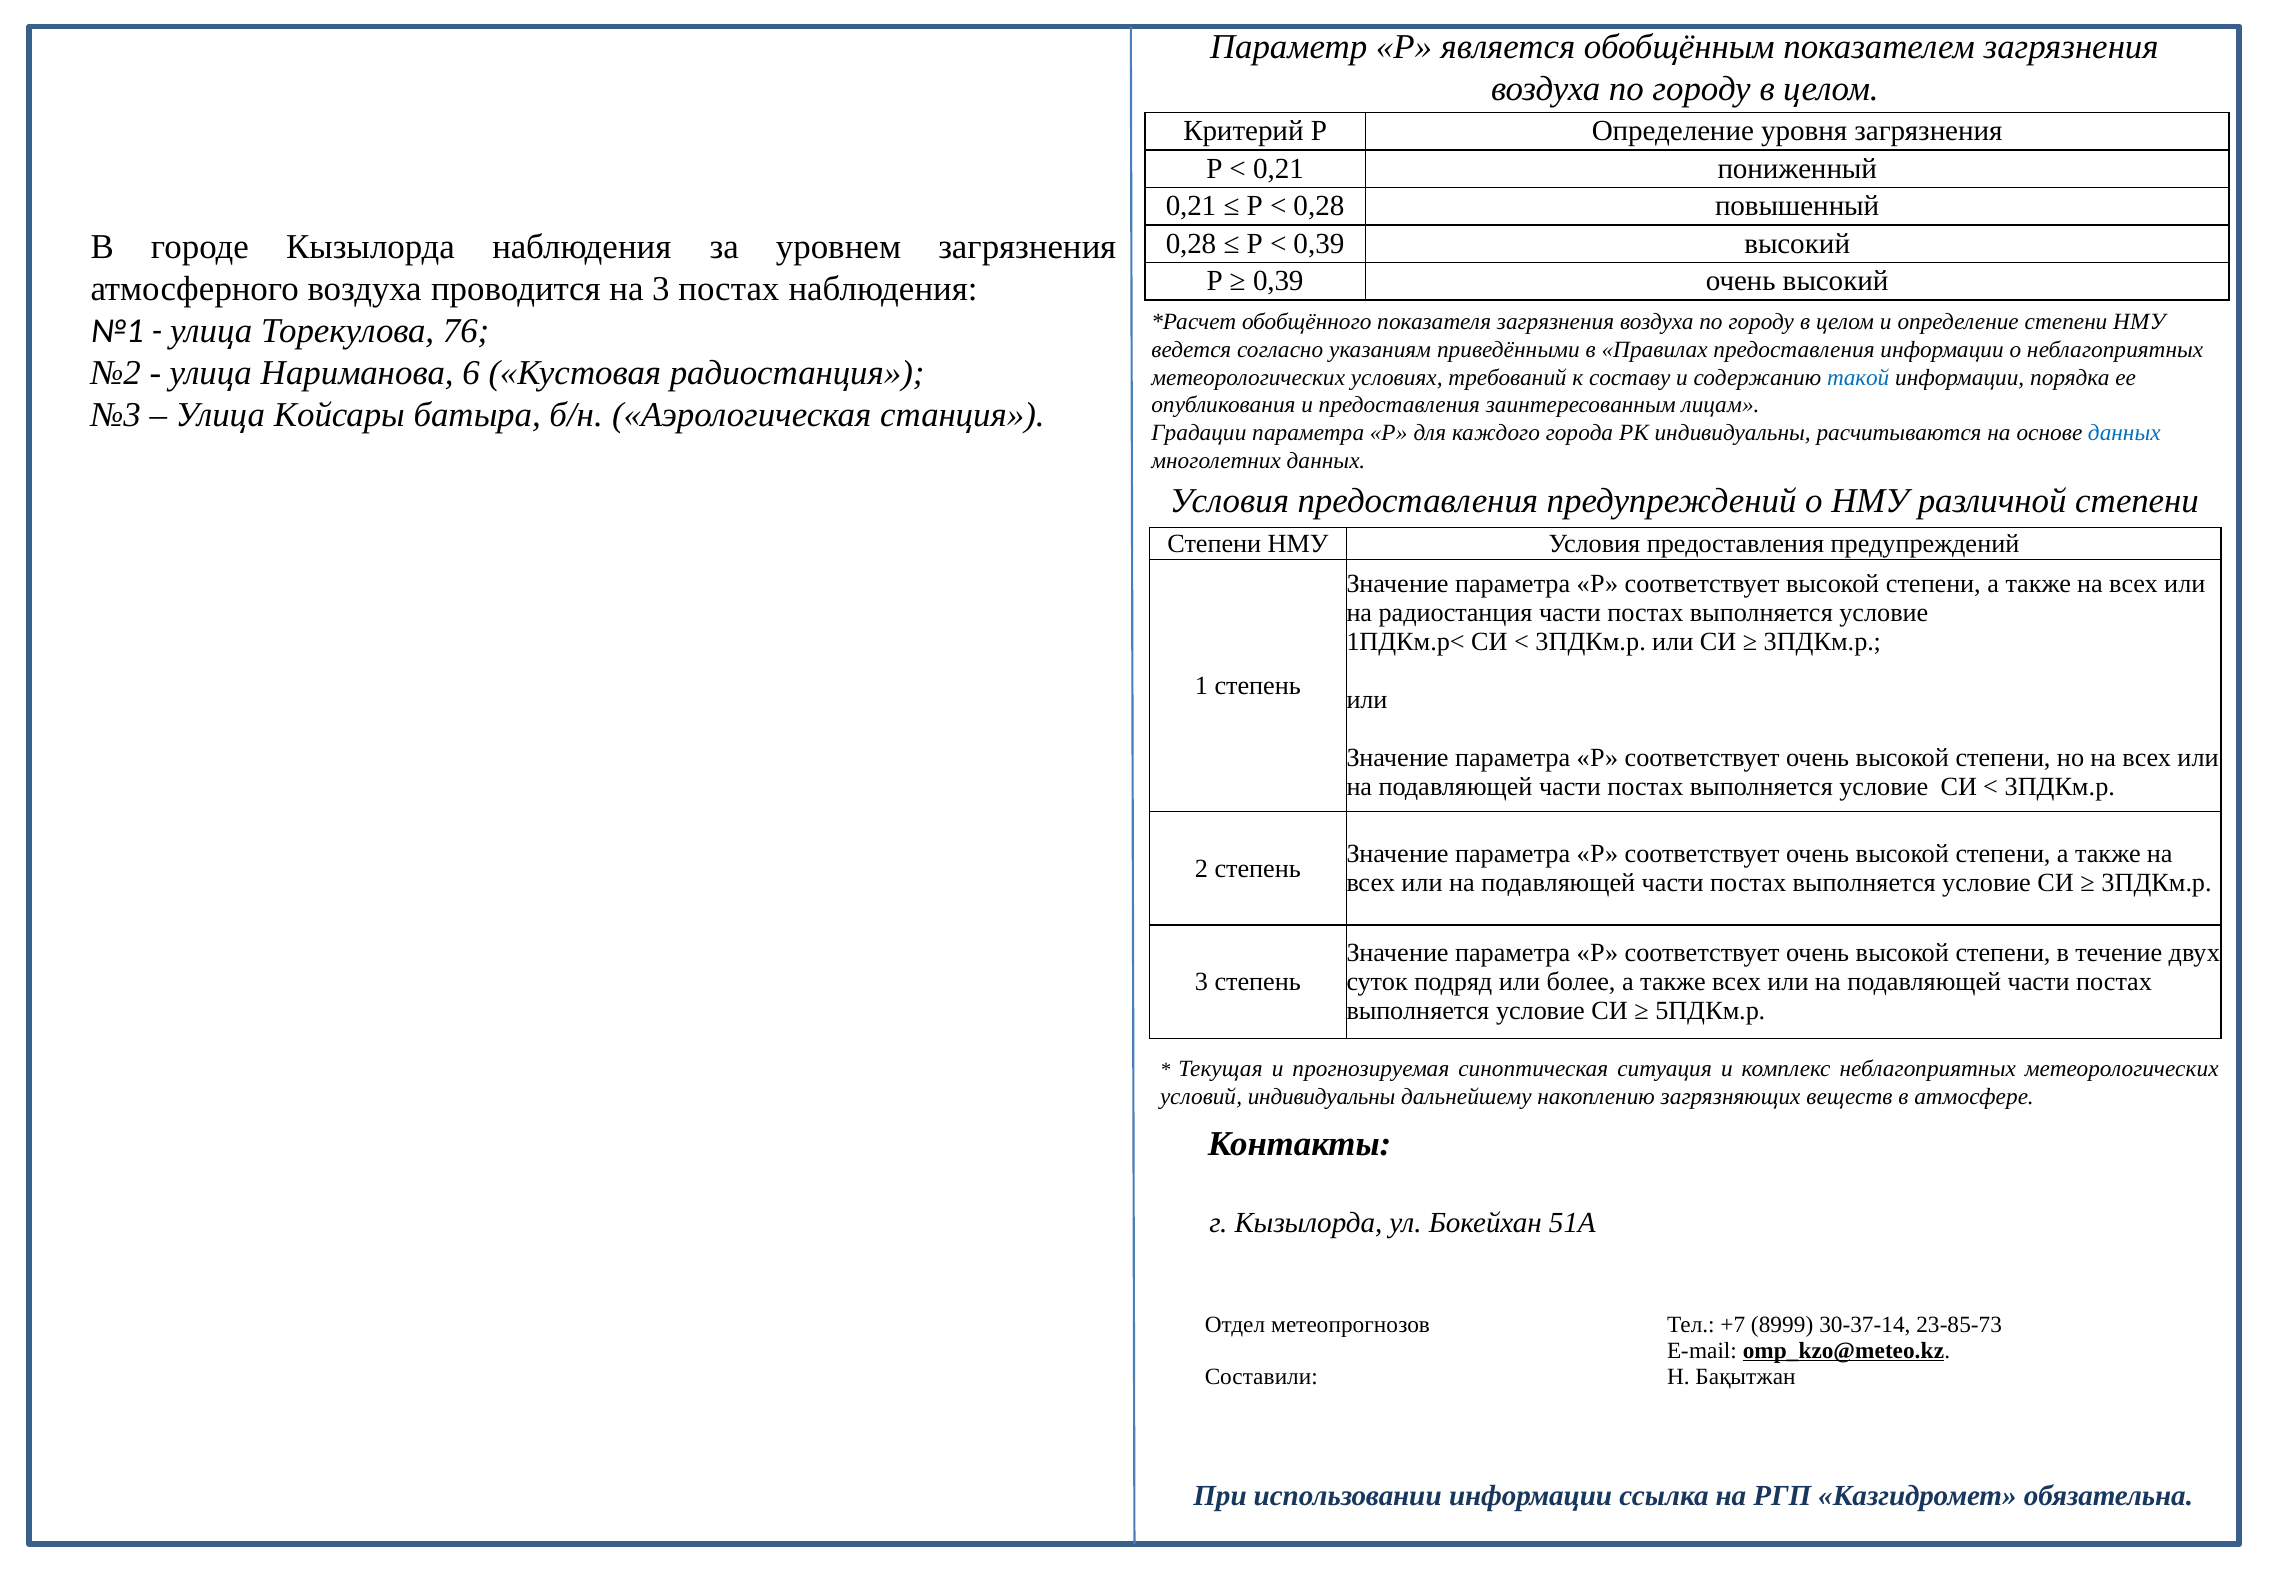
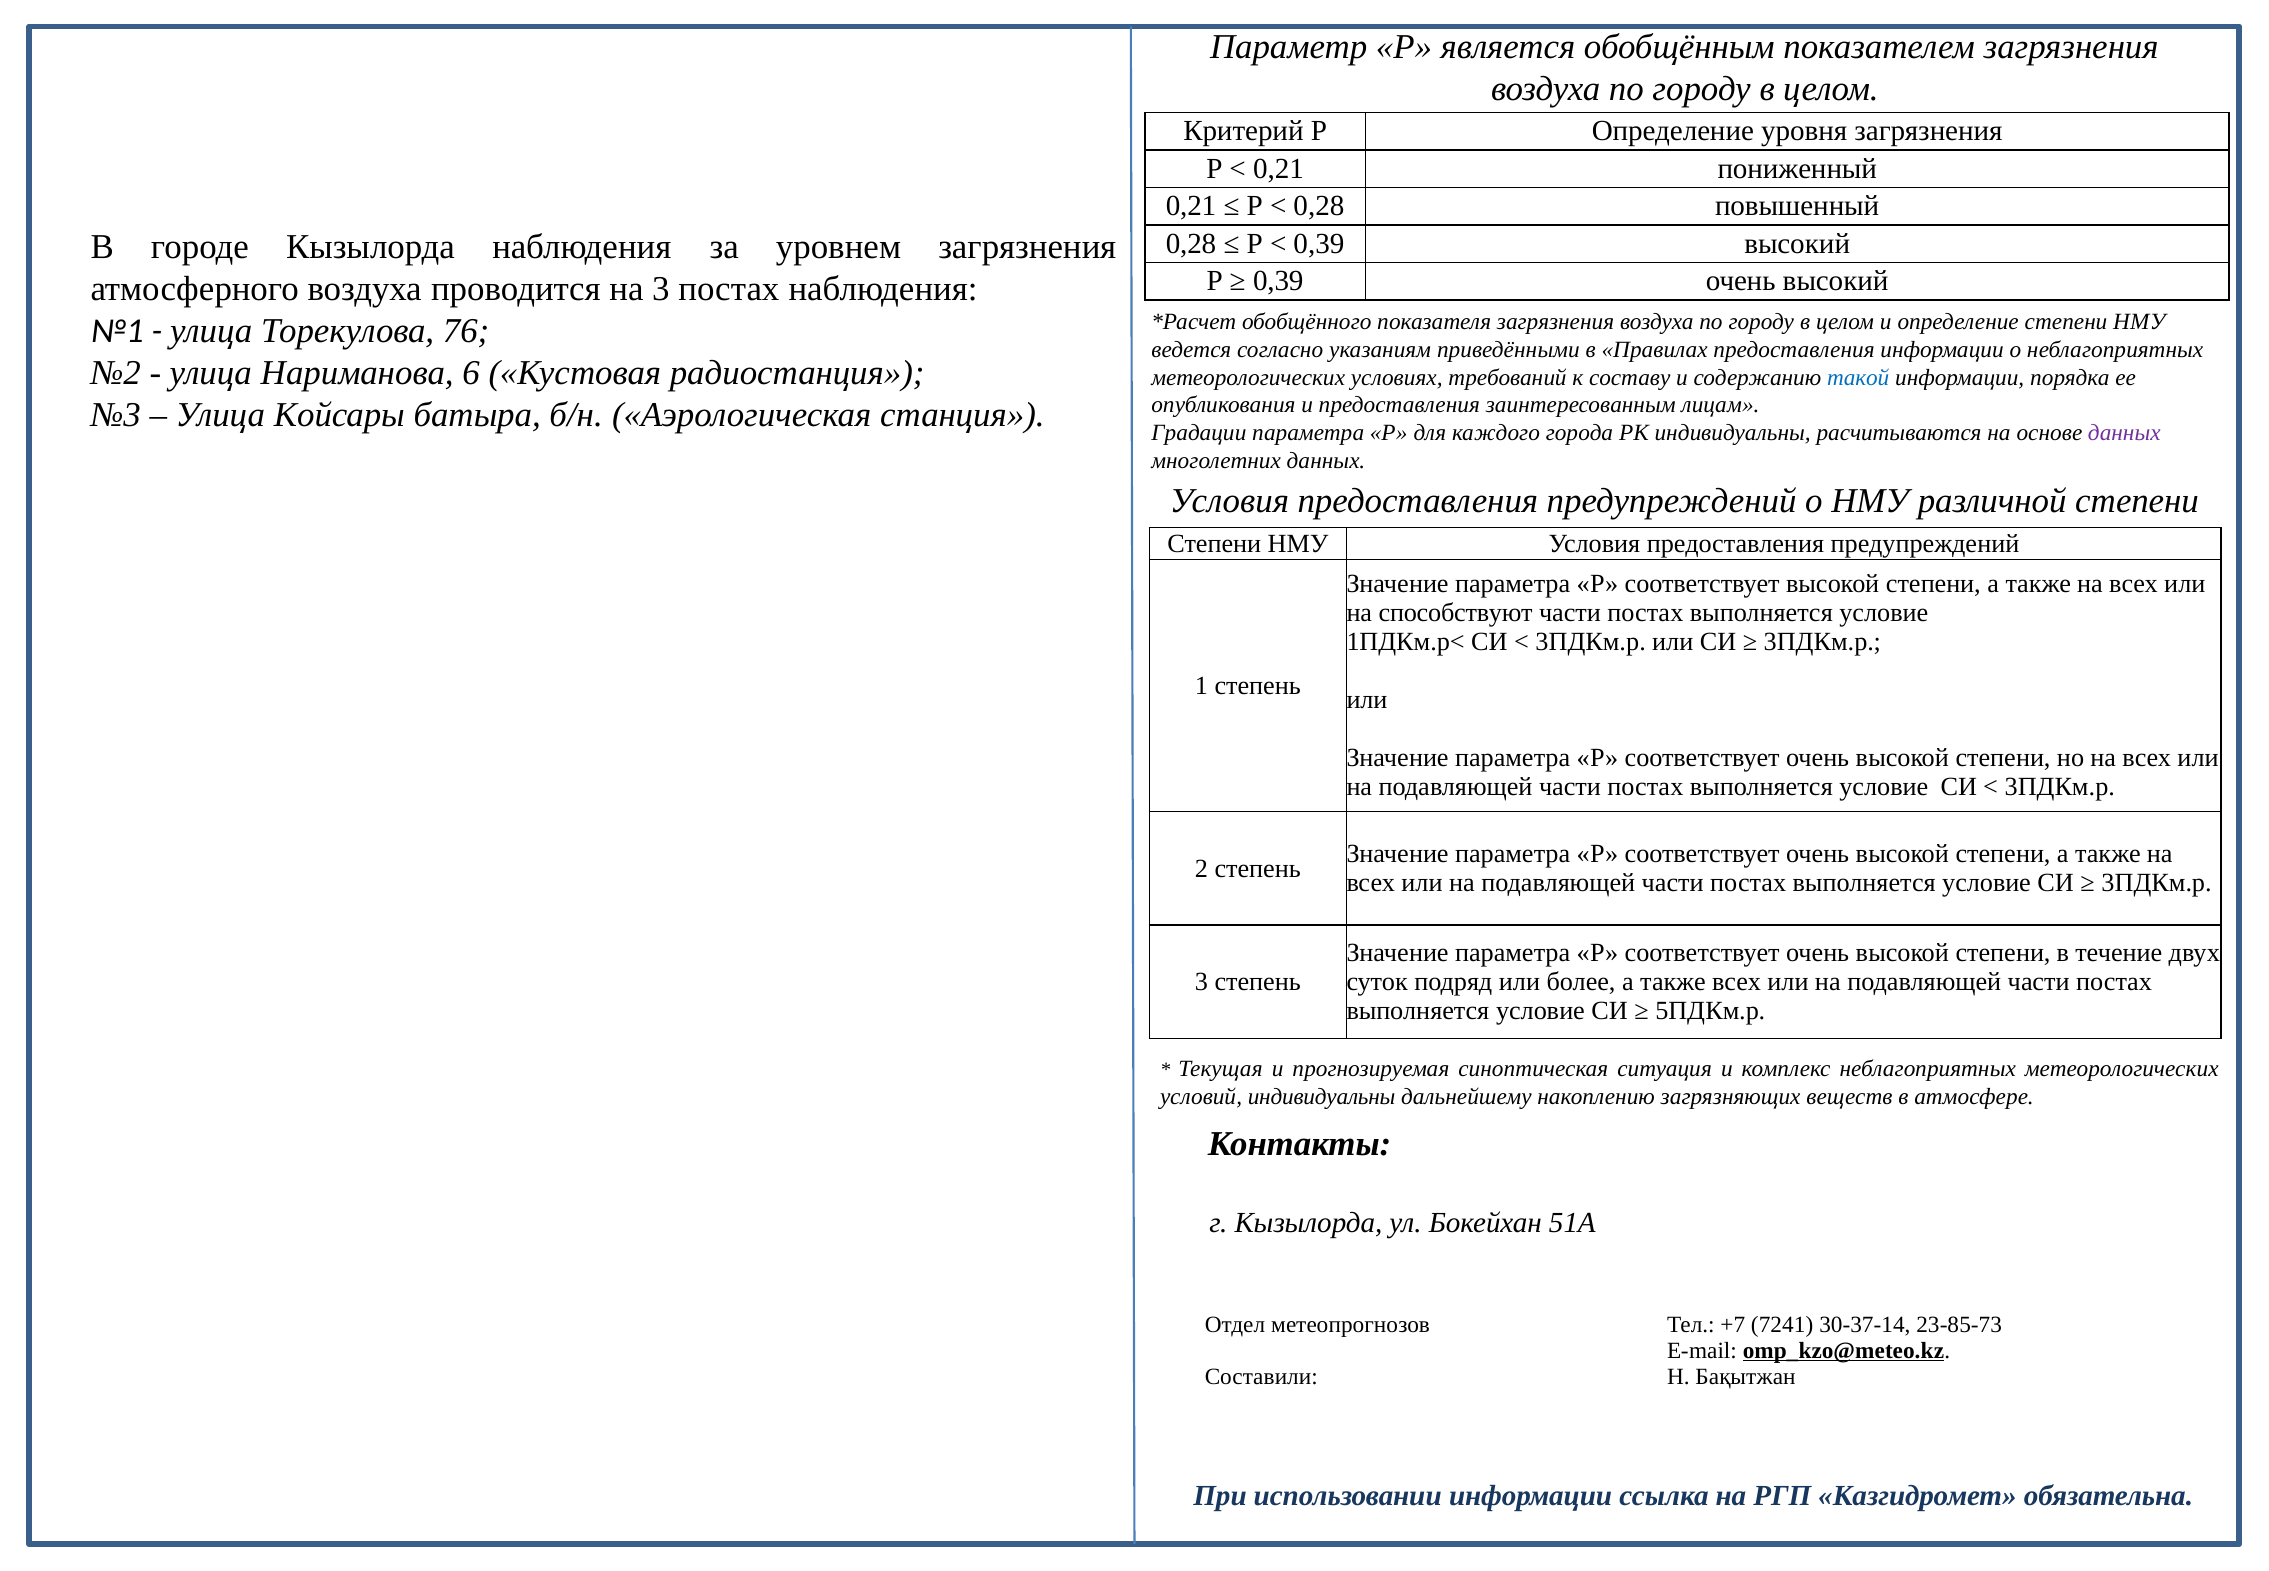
данных at (2124, 433) colour: blue -> purple
на радиостанция: радиостанция -> способствуют
8999: 8999 -> 7241
